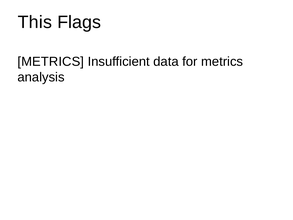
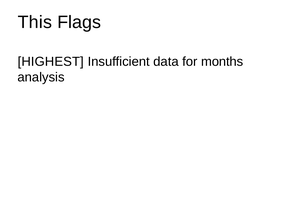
METRICS at (51, 61): METRICS -> HIGHEST
for metrics: metrics -> months
